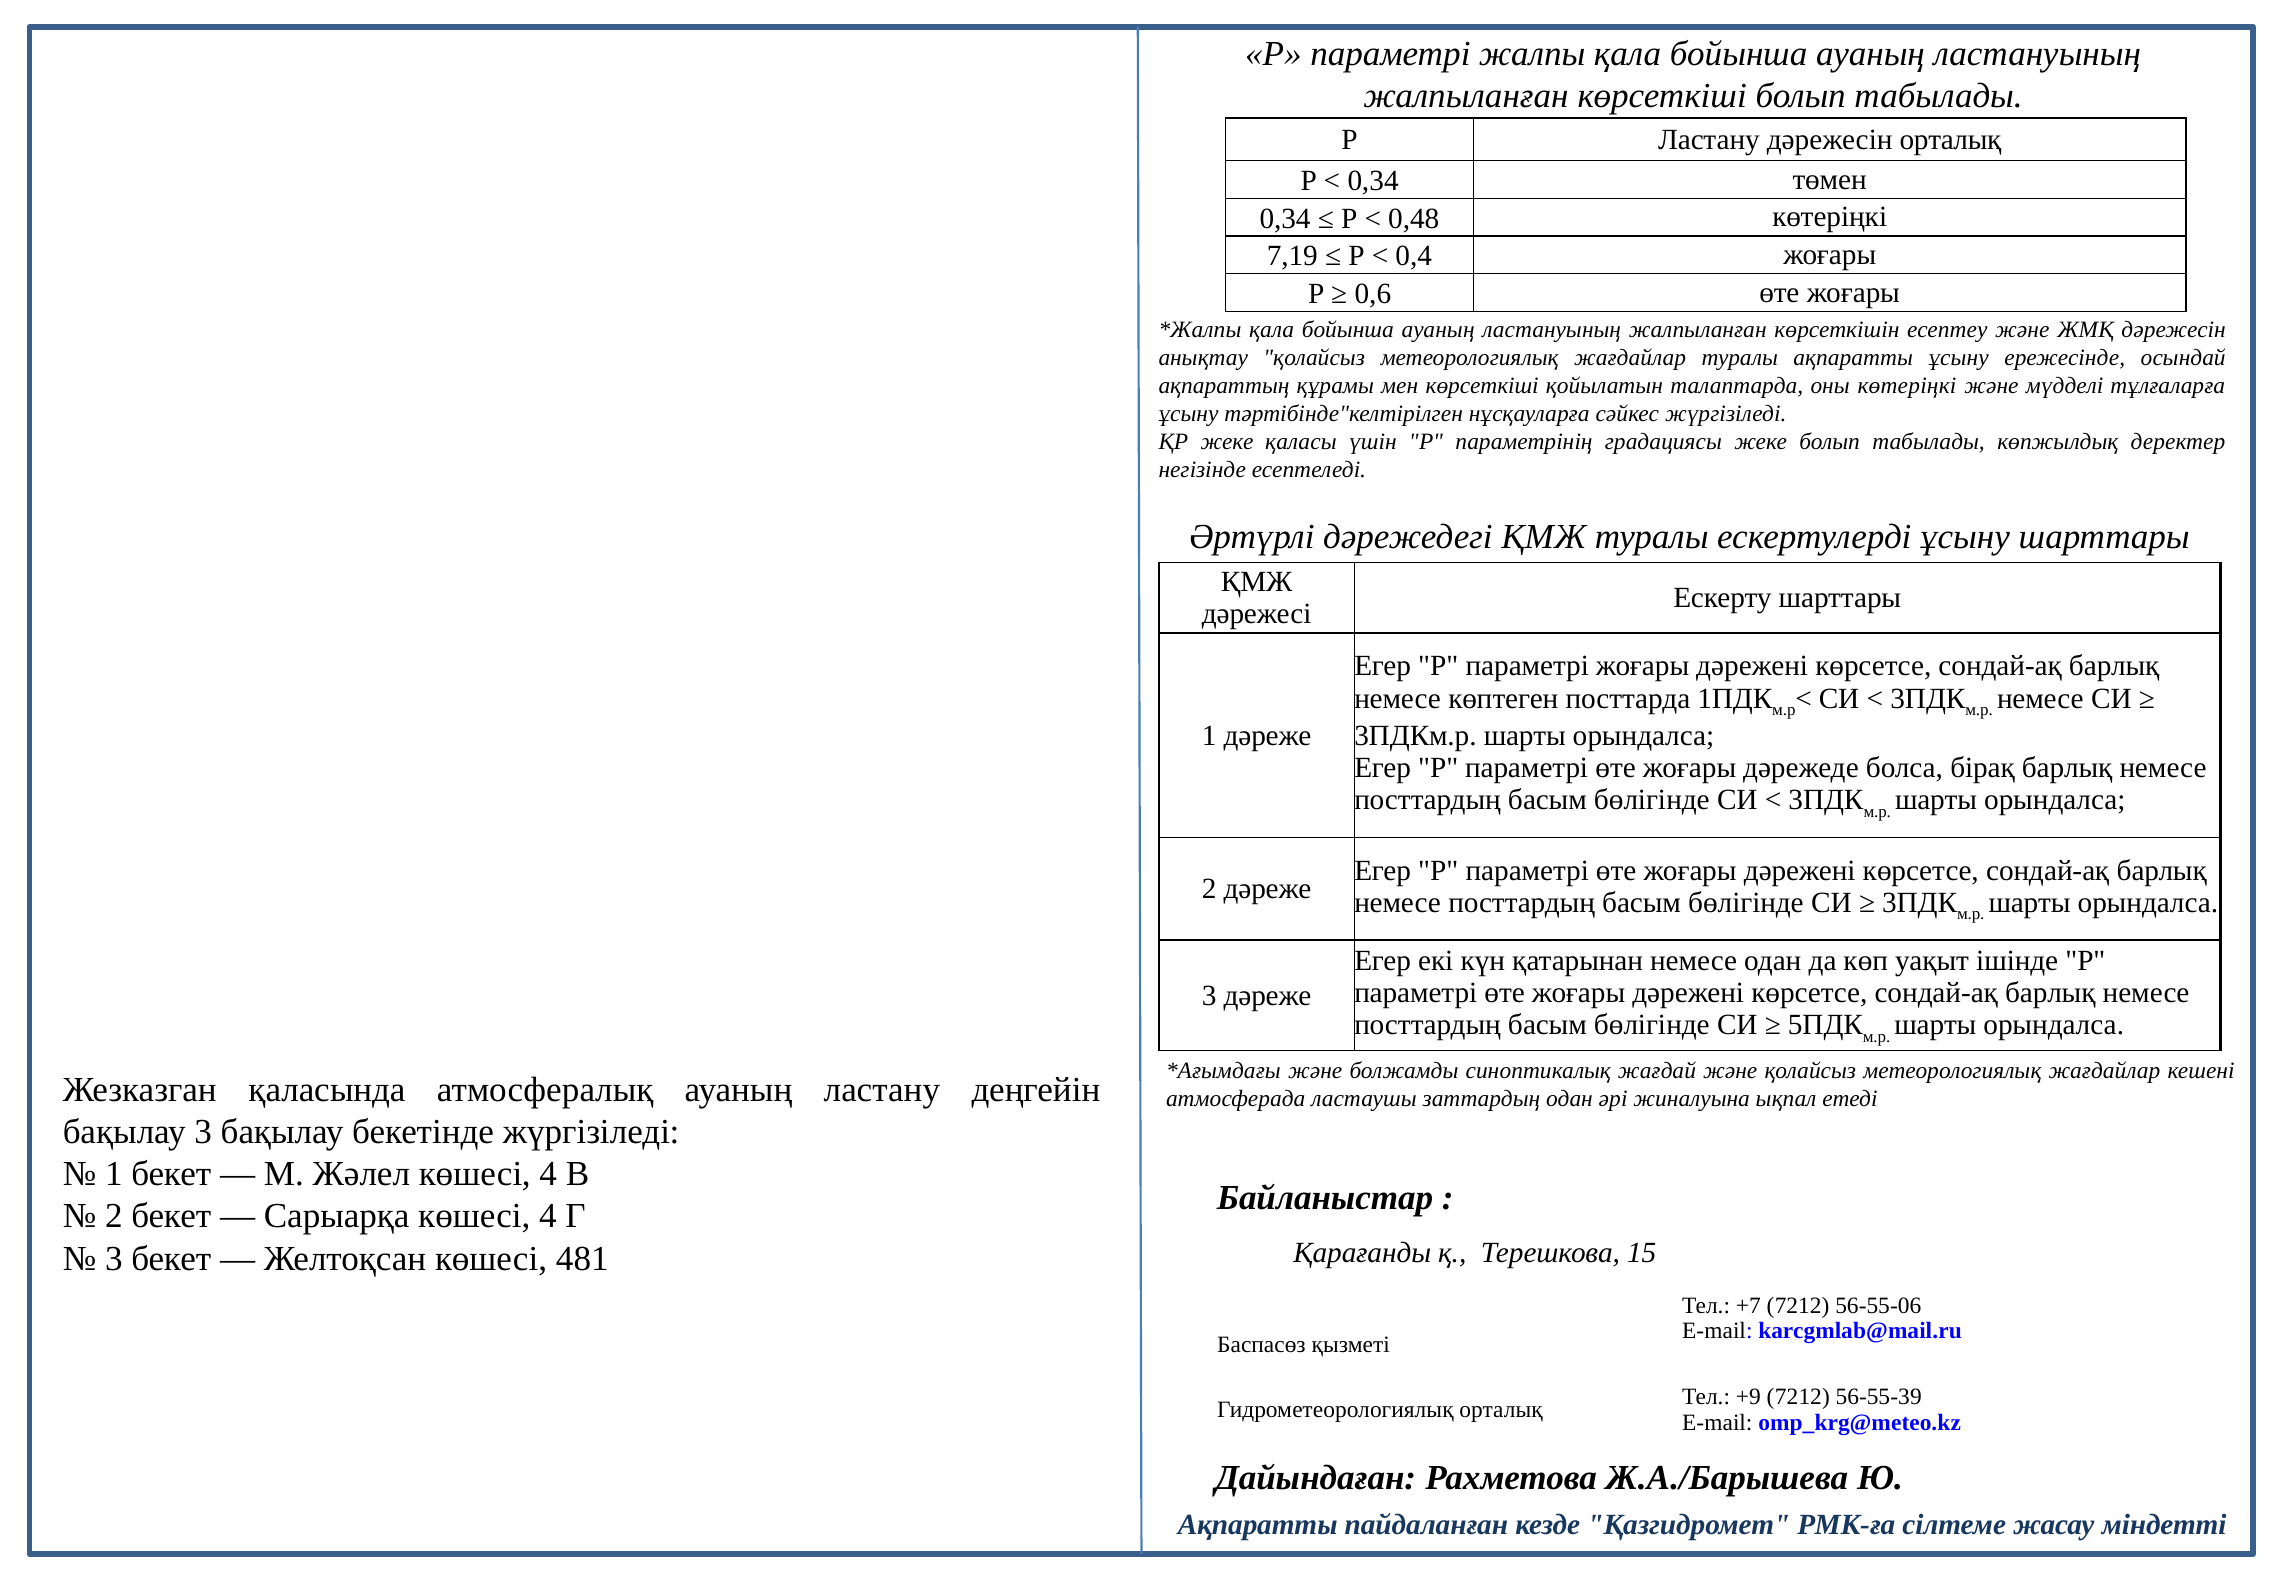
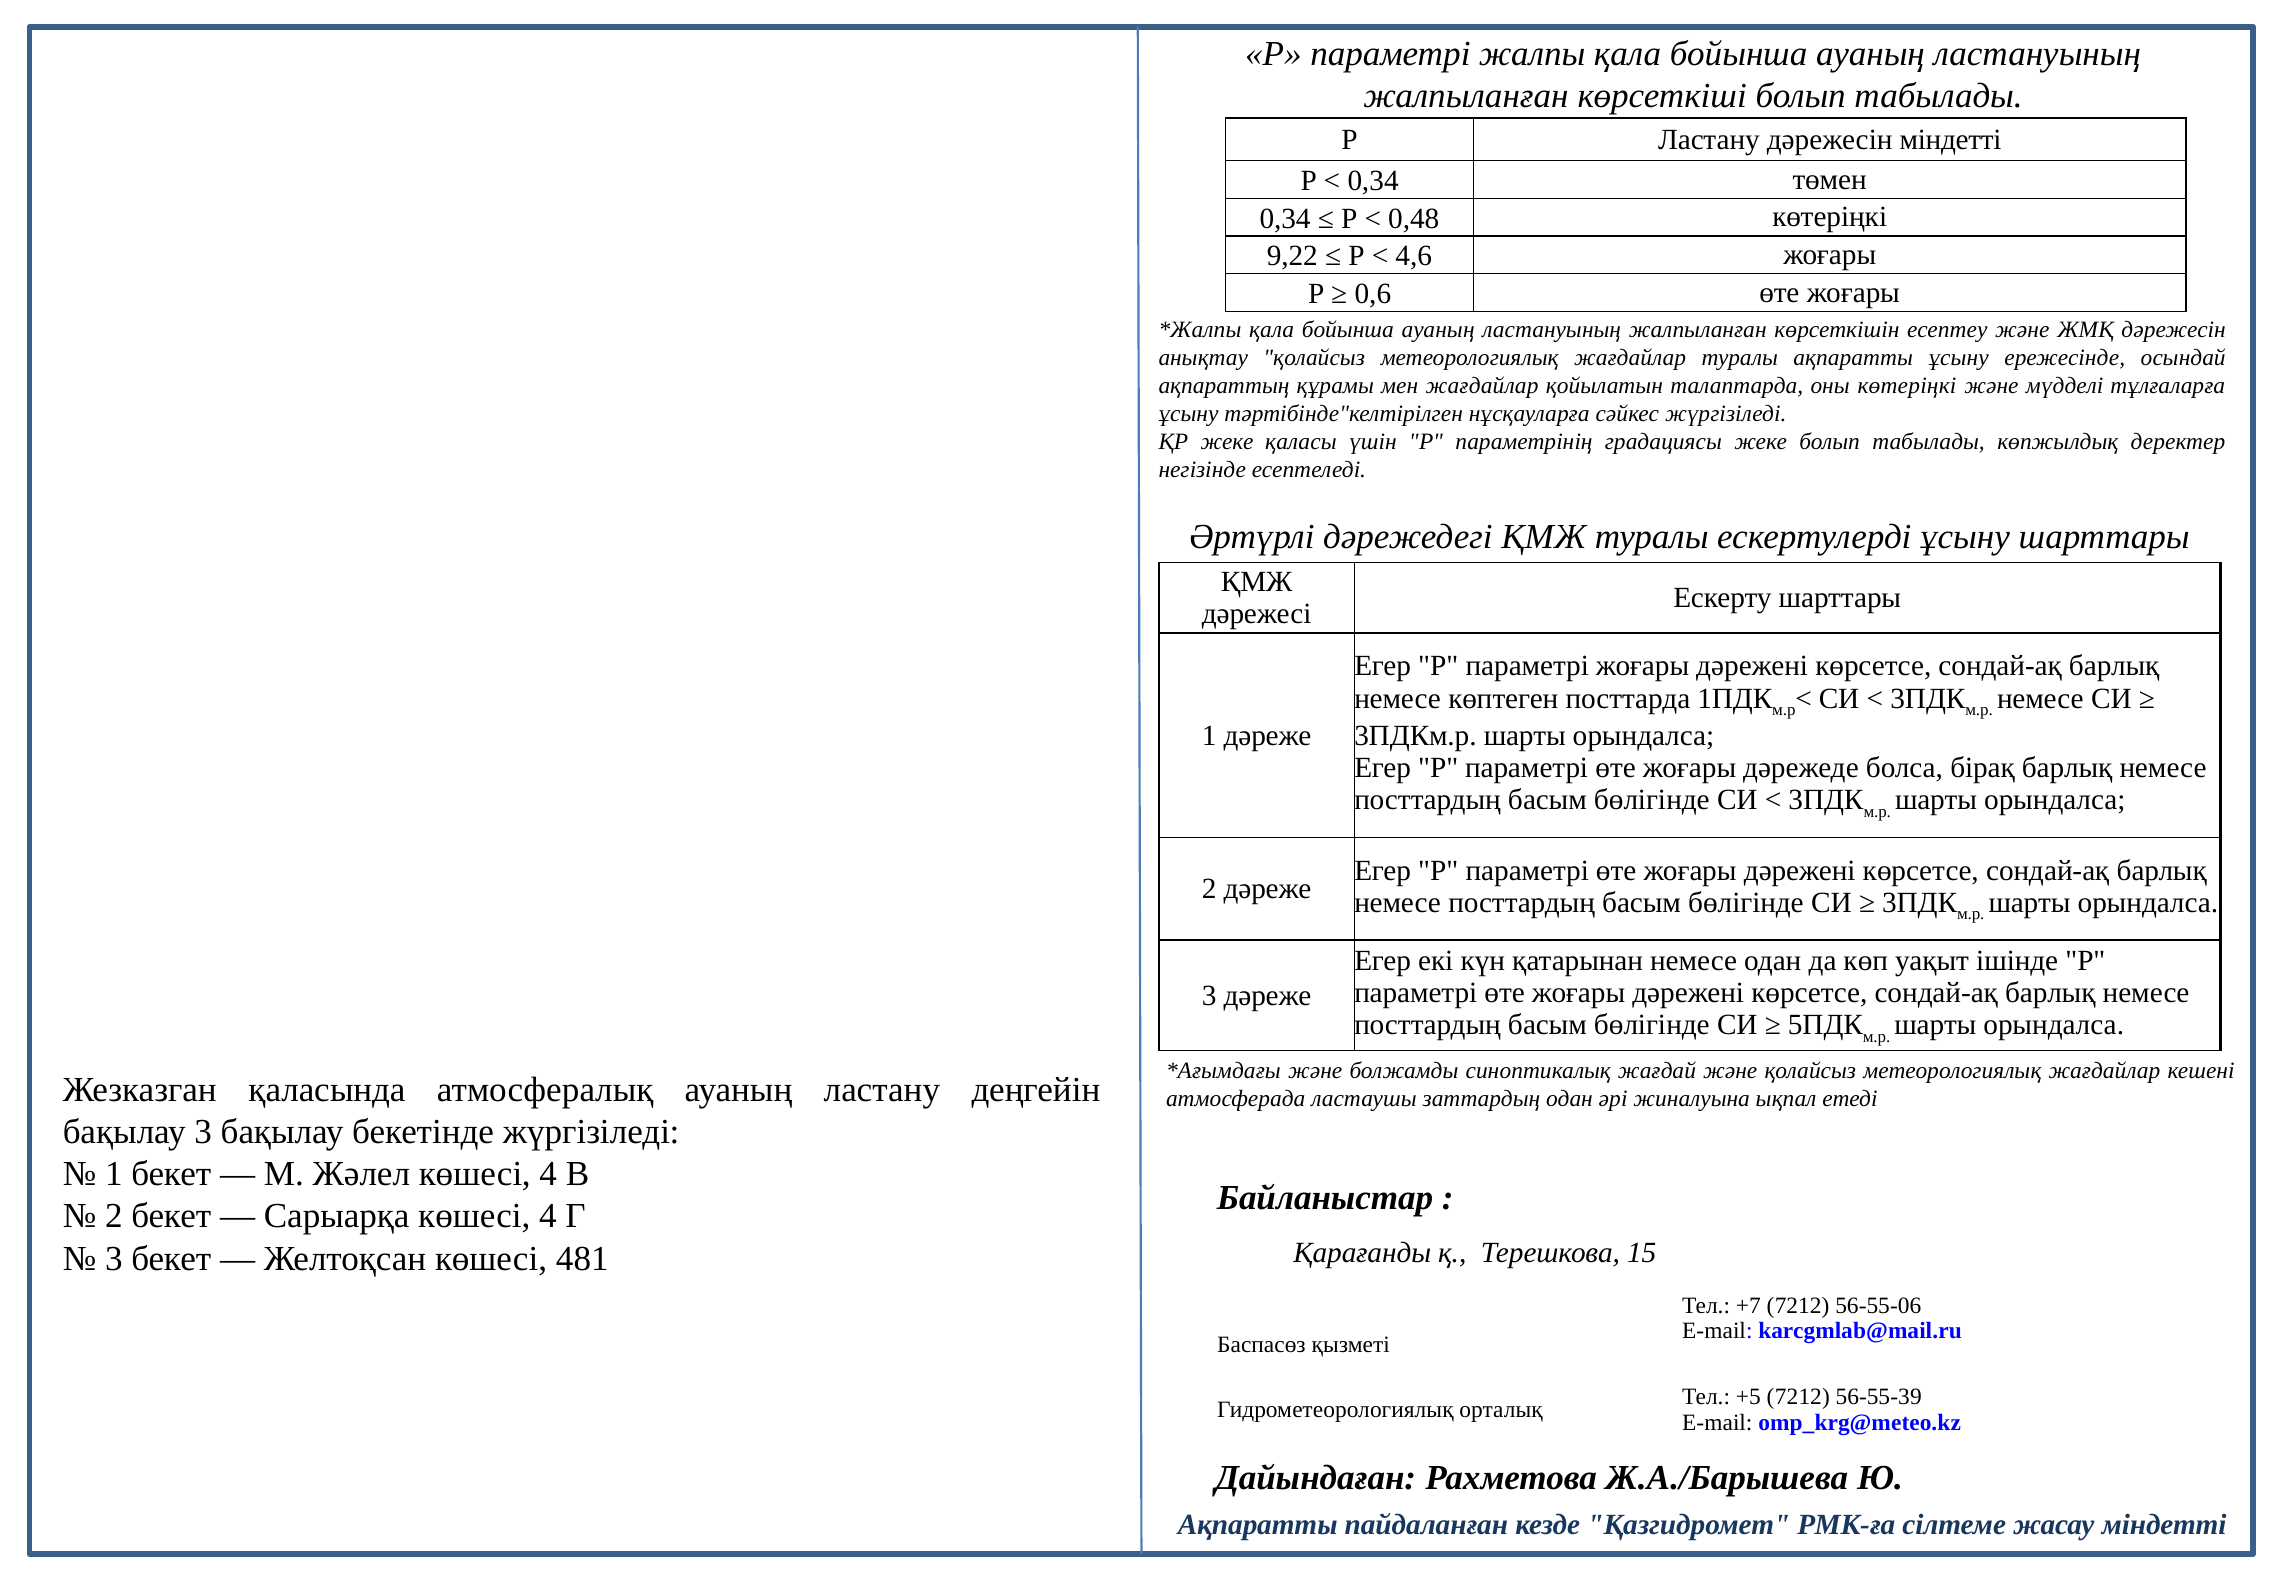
дәрежесін орталық: орталық -> міндетті
7,19: 7,19 -> 9,22
0,4: 0,4 -> 4,6
мен көрсеткіші: көрсеткіші -> жағдайлар
+9: +9 -> +5
